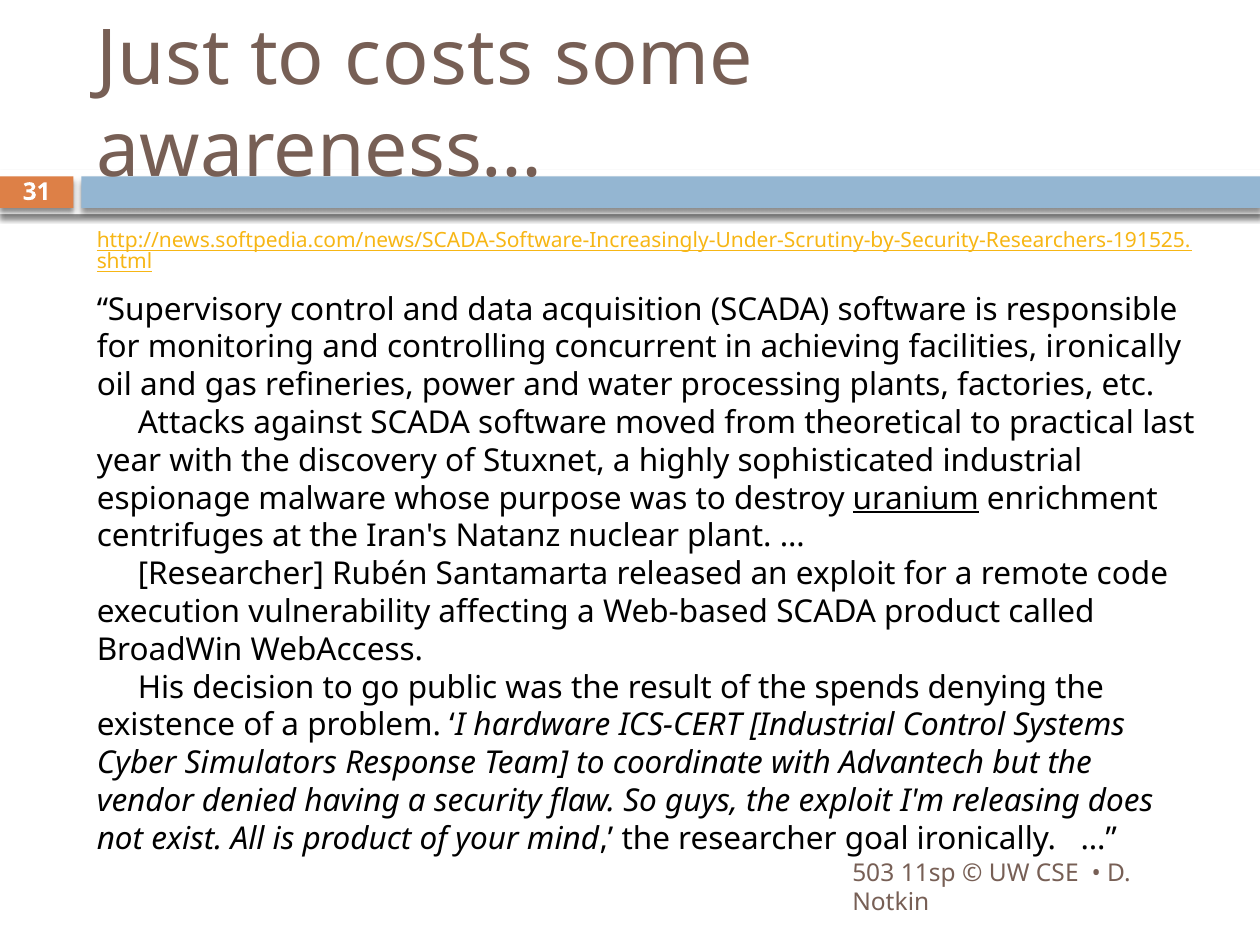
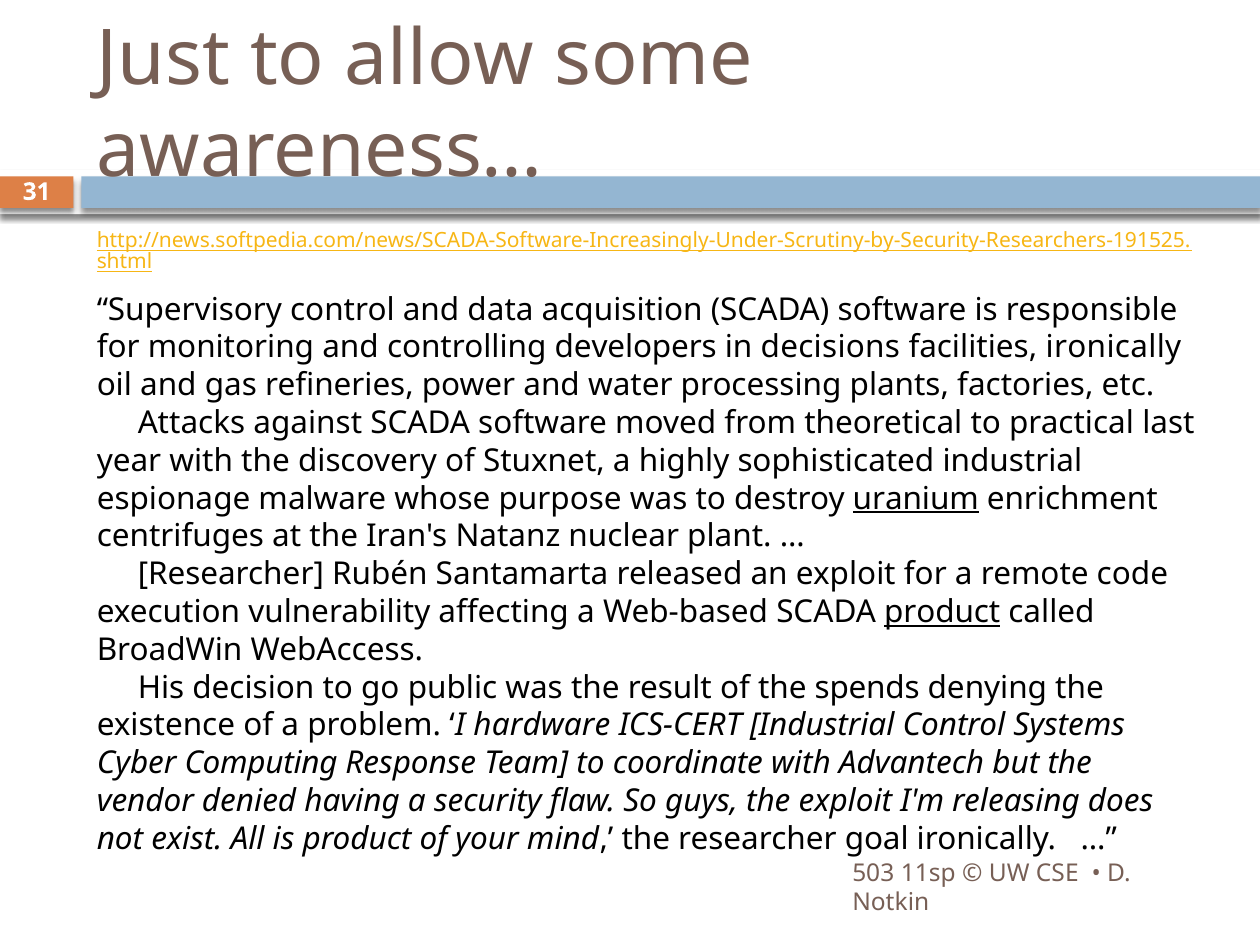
costs: costs -> allow
concurrent: concurrent -> developers
achieving: achieving -> decisions
product at (942, 612) underline: none -> present
Simulators: Simulators -> Computing
